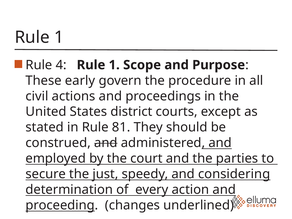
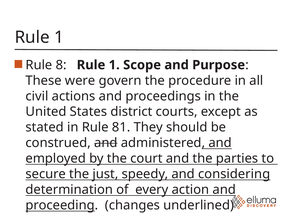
4: 4 -> 8
early: early -> were
